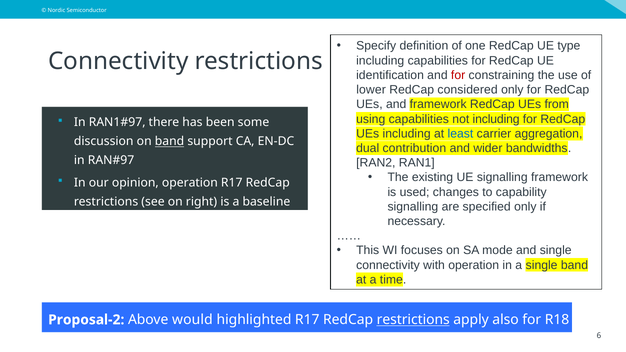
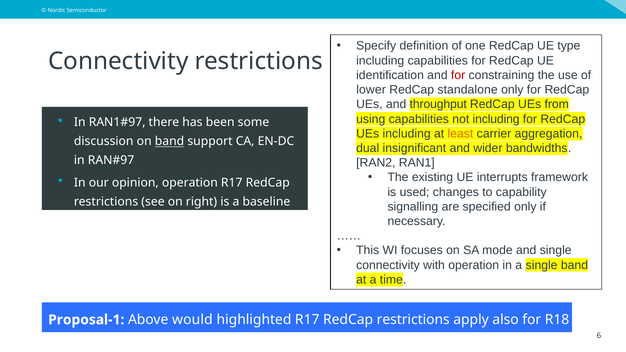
considered: considered -> standalone
and framework: framework -> throughput
least colour: blue -> orange
contribution: contribution -> insignificant
UE signalling: signalling -> interrupts
Proposal-2: Proposal-2 -> Proposal-1
restrictions at (413, 320) underline: present -> none
